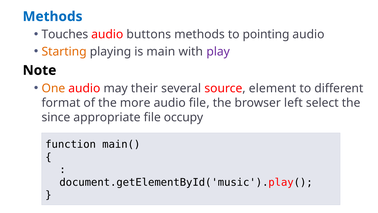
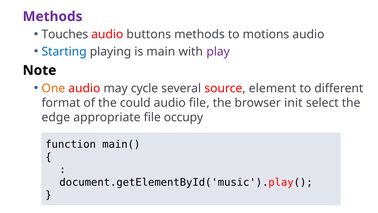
Methods at (53, 17) colour: blue -> purple
pointing: pointing -> motions
Starting colour: orange -> blue
their: their -> cycle
more: more -> could
left: left -> init
since: since -> edge
